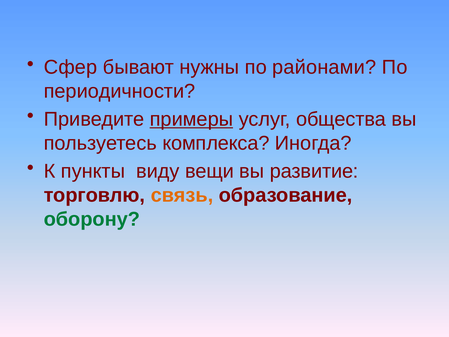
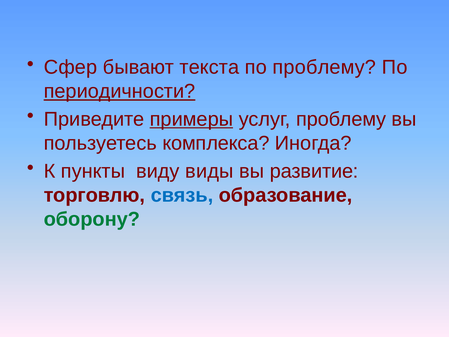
нужны: нужны -> текста
по районами: районами -> проблему
периодичности underline: none -> present
услуг общества: общества -> проблему
вещи: вещи -> виды
связь colour: orange -> blue
